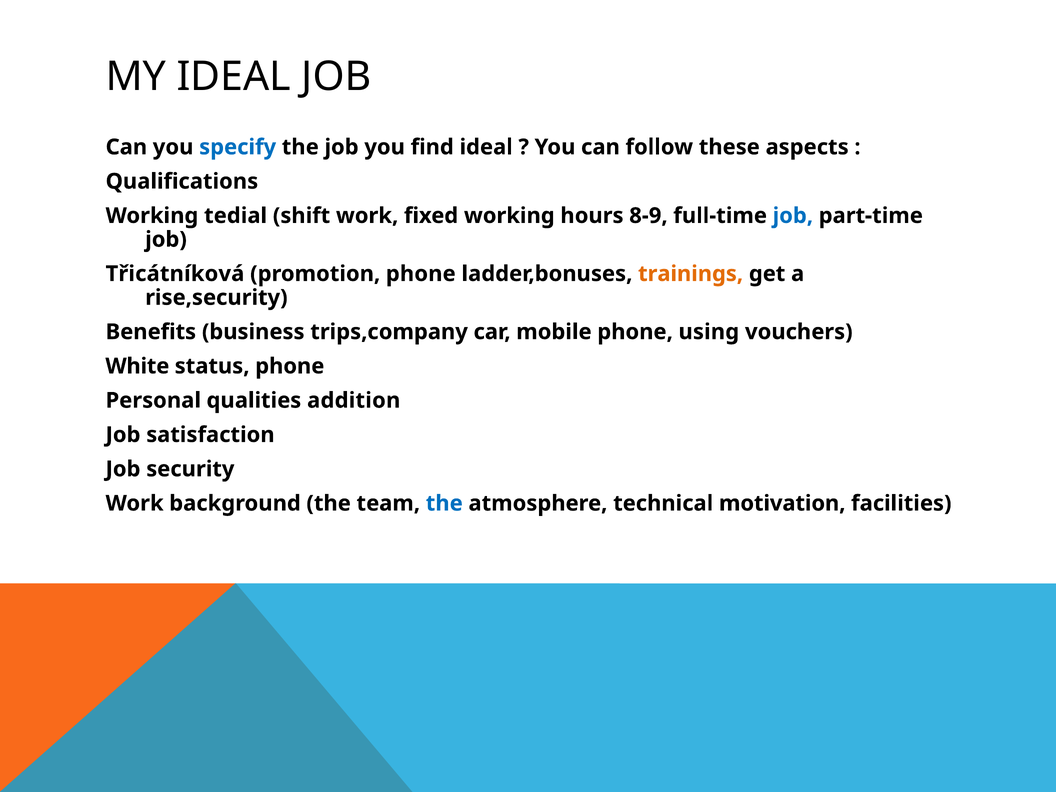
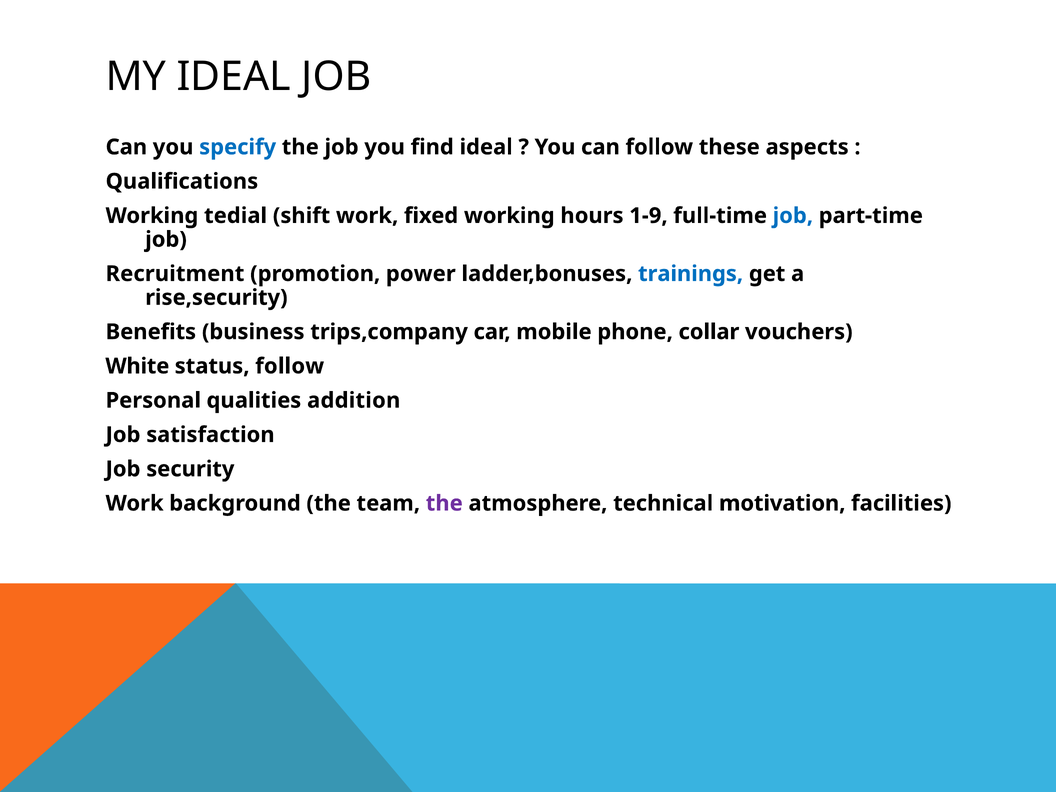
8-9: 8-9 -> 1-9
Třicátníková: Třicátníková -> Recruitment
promotion phone: phone -> power
trainings colour: orange -> blue
using: using -> collar
status phone: phone -> follow
the at (444, 503) colour: blue -> purple
